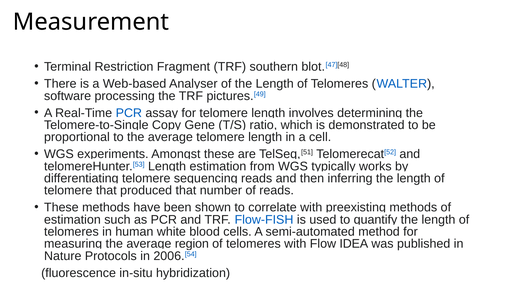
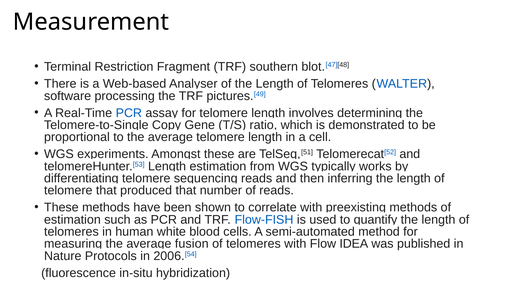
region: region -> fusion
